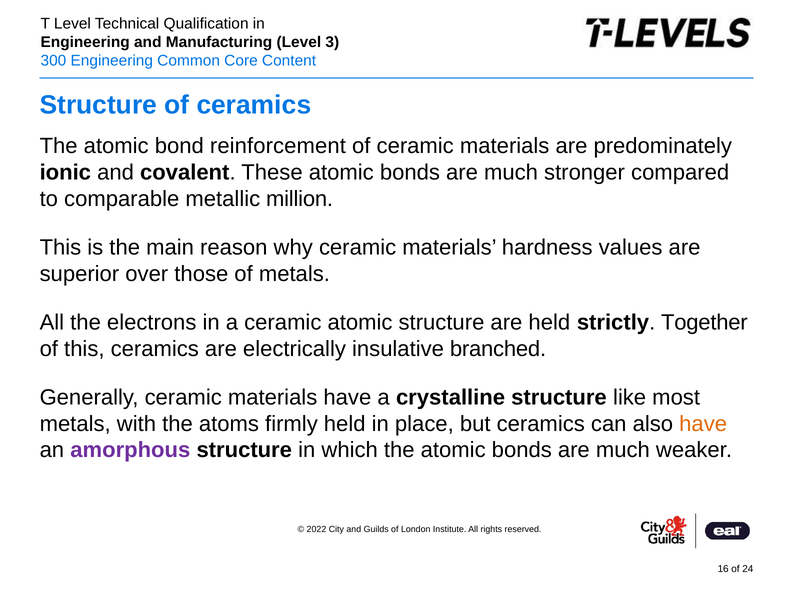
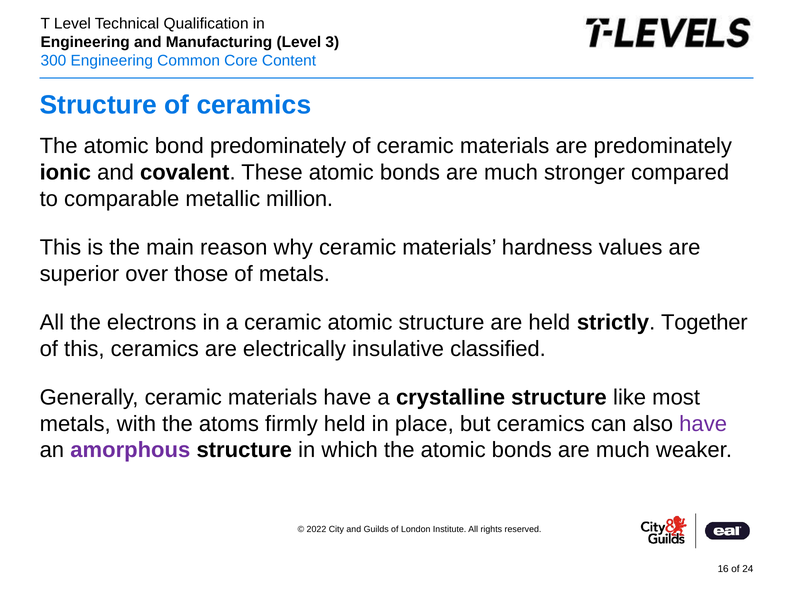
bond reinforcement: reinforcement -> predominately
branched: branched -> classified
have at (703, 424) colour: orange -> purple
